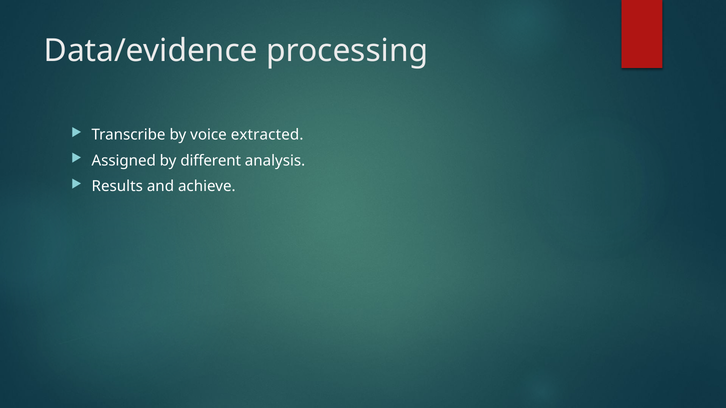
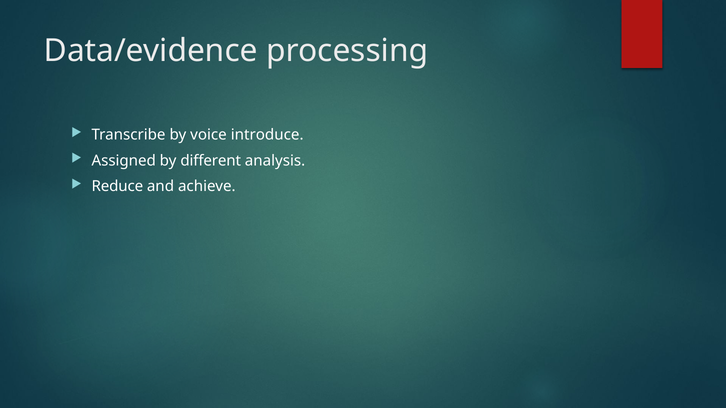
extracted: extracted -> introduce
Results: Results -> Reduce
